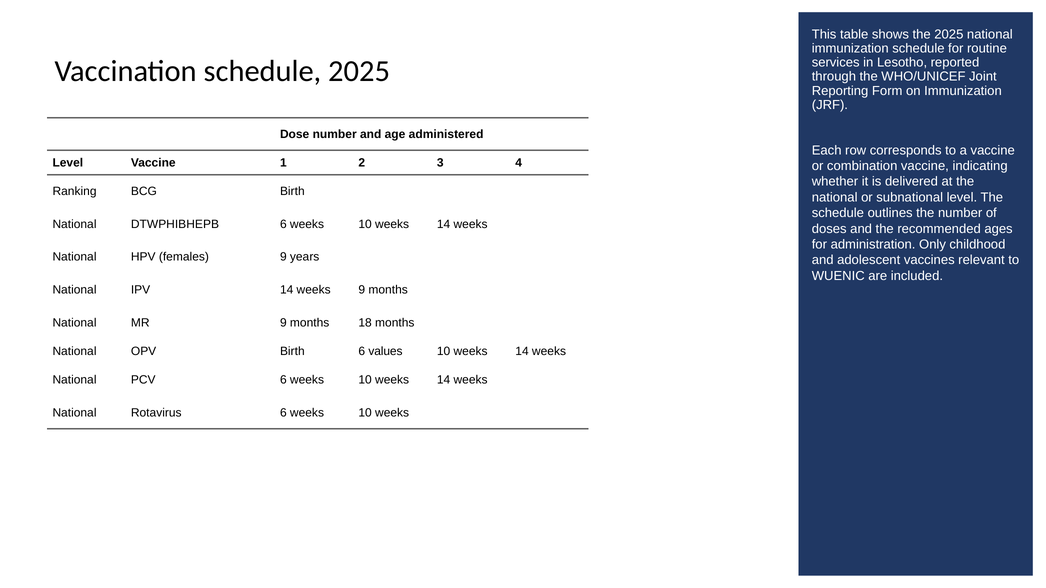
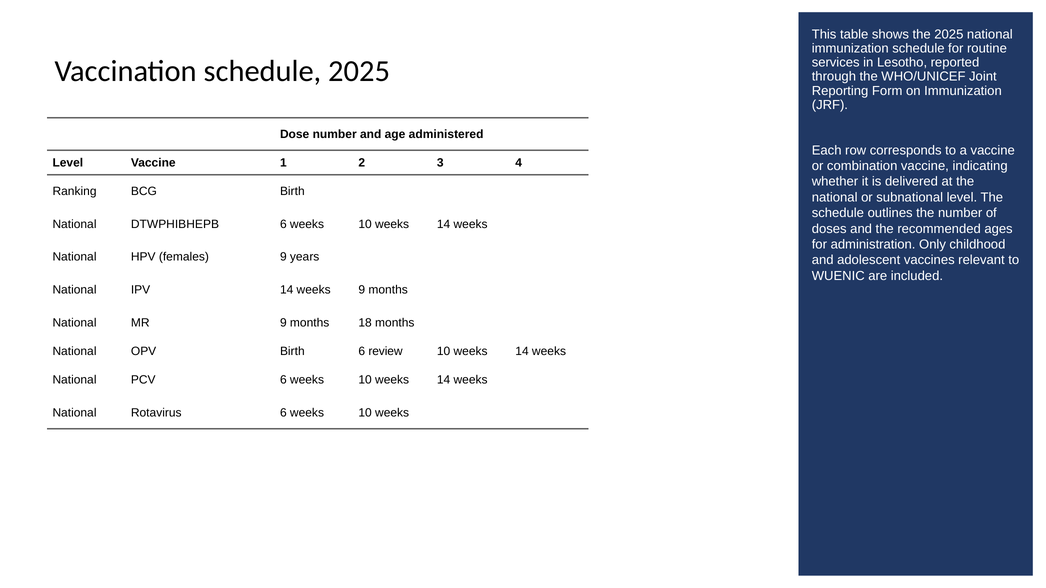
values: values -> review
